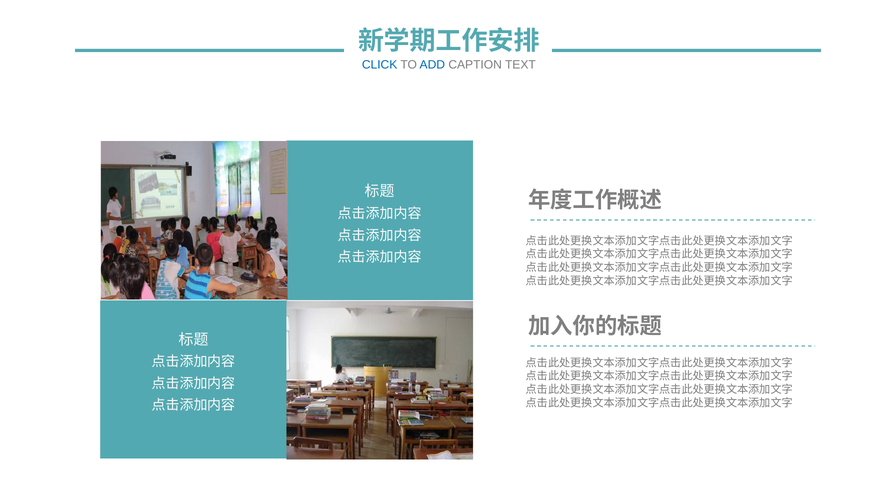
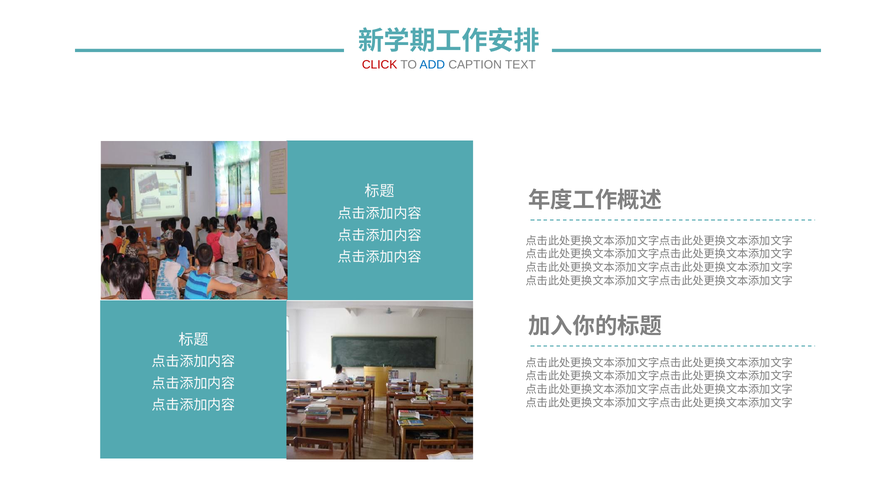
CLICK colour: blue -> red
